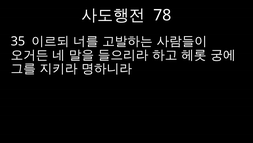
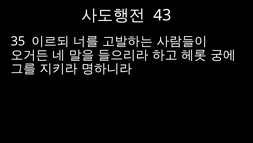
78: 78 -> 43
